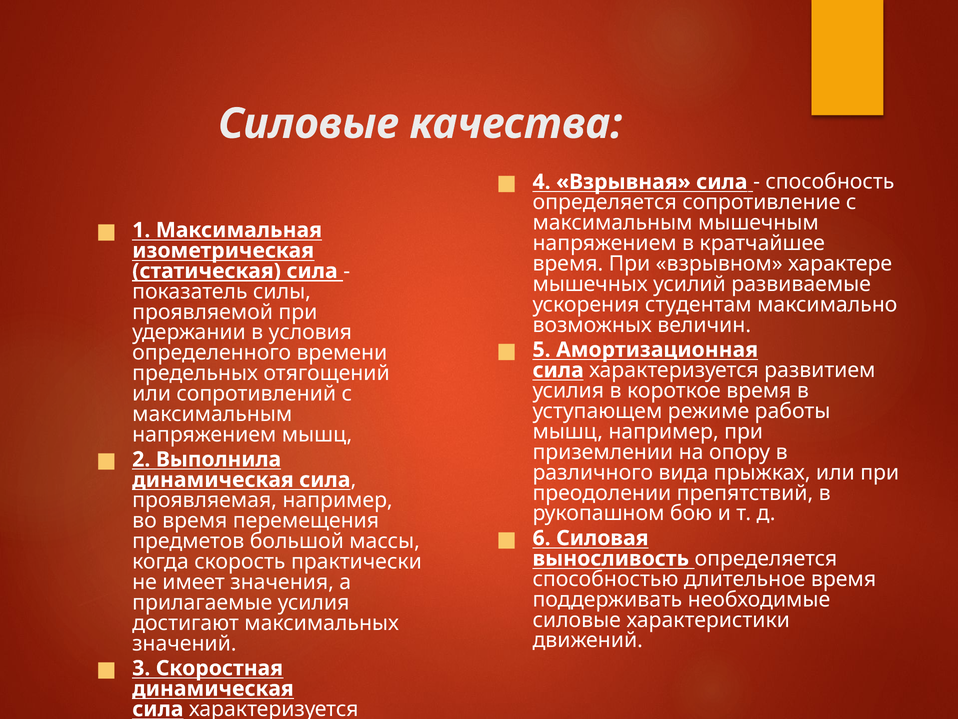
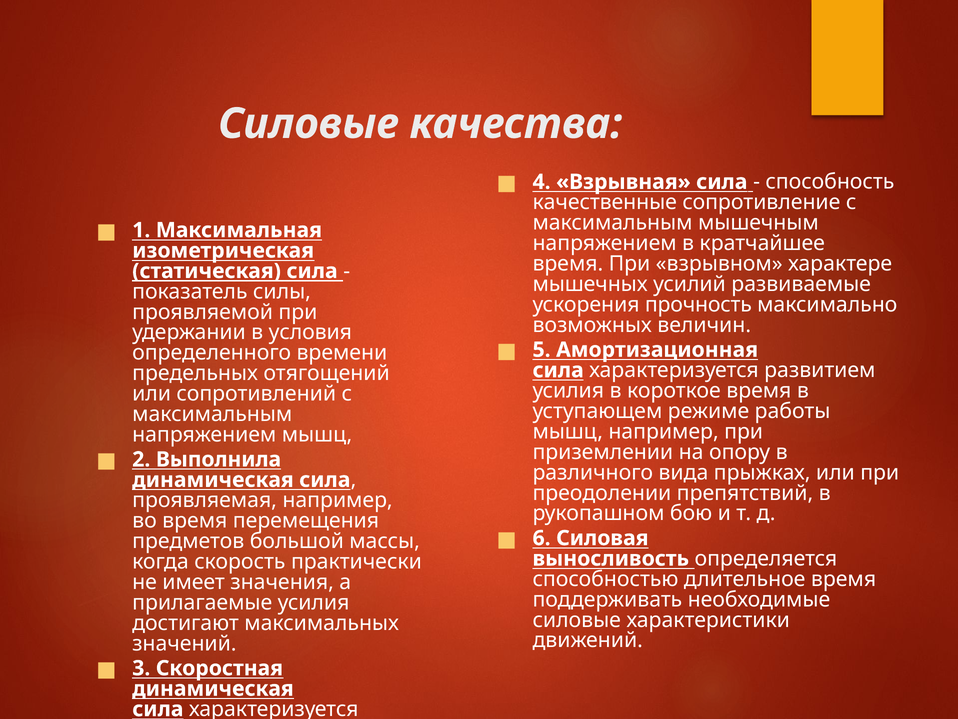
определяется at (605, 202): определяется -> качественные
студентам: студентам -> прочность
